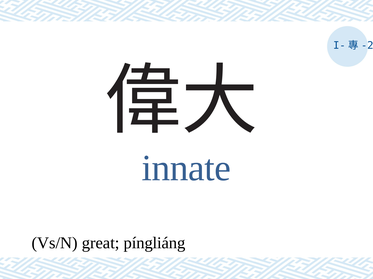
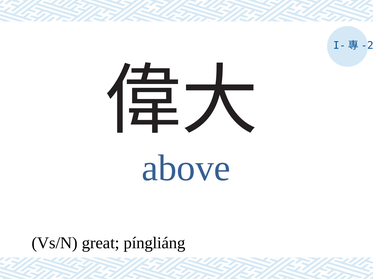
innate: innate -> above
